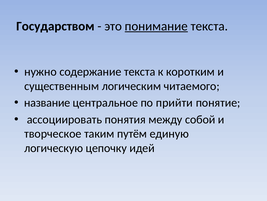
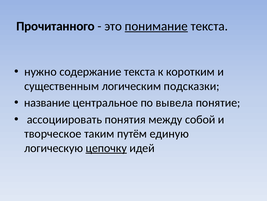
Государством: Государством -> Прочитанного
читаемого: читаемого -> подсказки
прийти: прийти -> вывела
цепочку underline: none -> present
